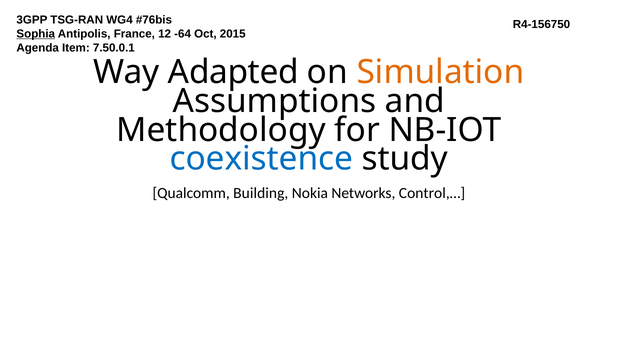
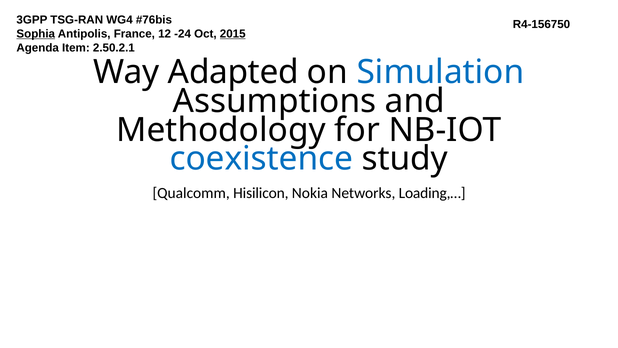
-64: -64 -> -24
2015 underline: none -> present
7.50.0.1: 7.50.0.1 -> 2.50.2.1
Simulation colour: orange -> blue
Building: Building -> Hisilicon
Control,…: Control,… -> Loading,…
